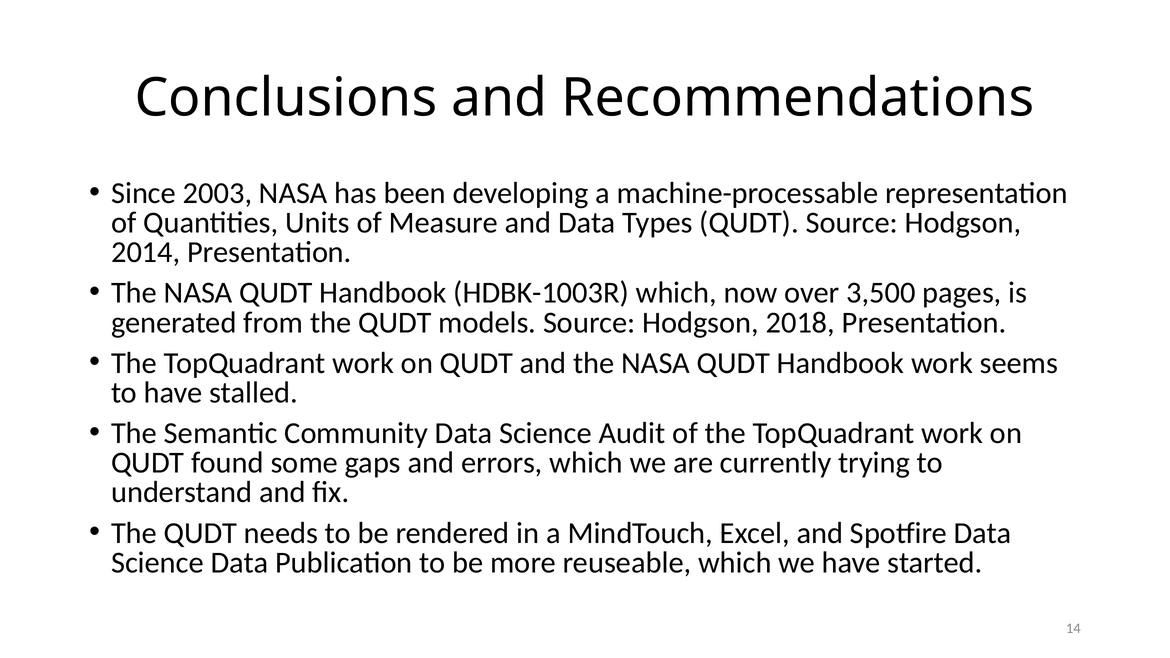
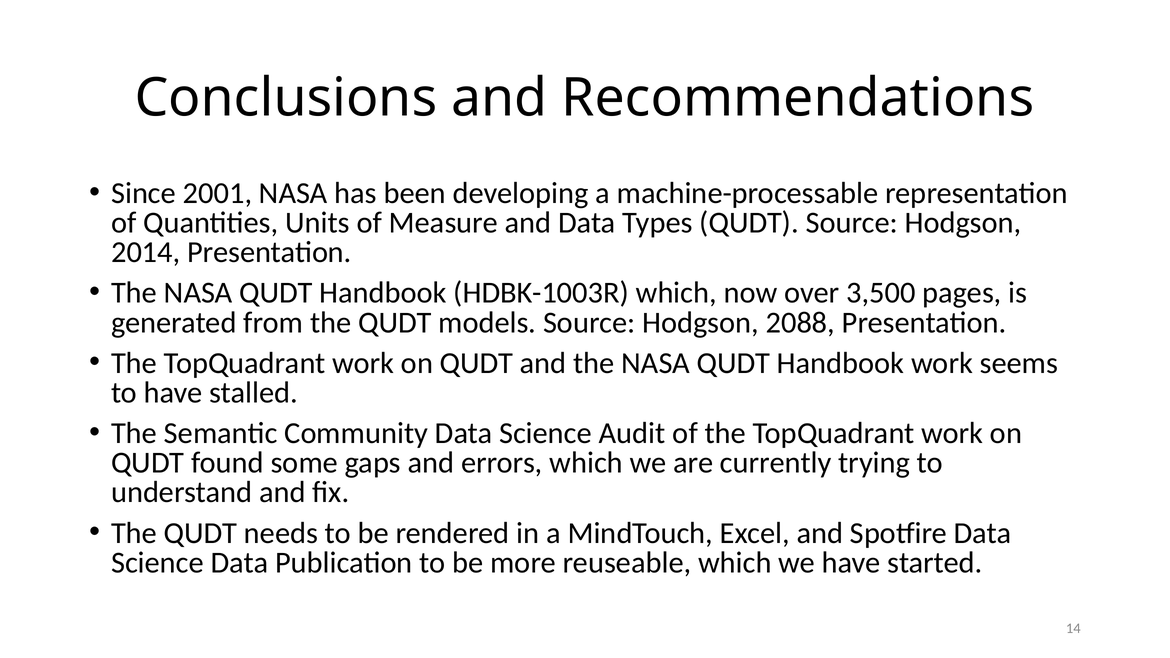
2003: 2003 -> 2001
2018: 2018 -> 2088
